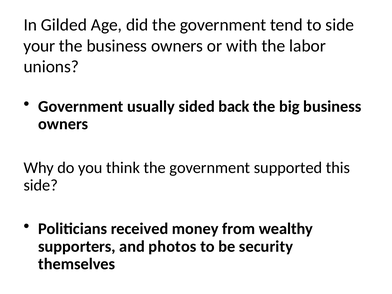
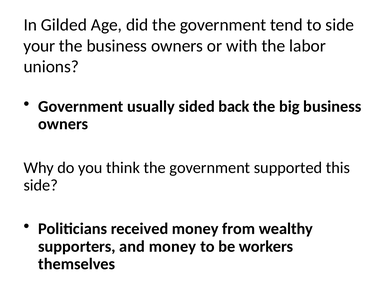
and photos: photos -> money
security: security -> workers
